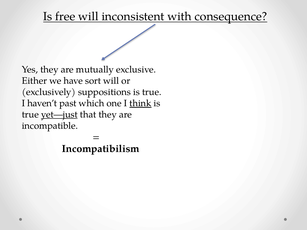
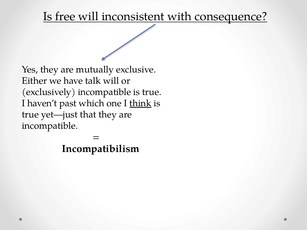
sort: sort -> talk
exclusively suppositions: suppositions -> incompatible
yet—just underline: present -> none
